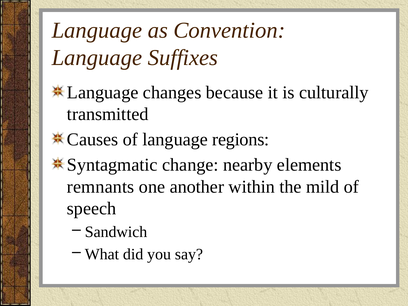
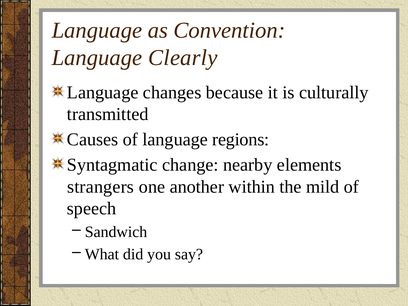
Suffixes: Suffixes -> Clearly
remnants: remnants -> strangers
